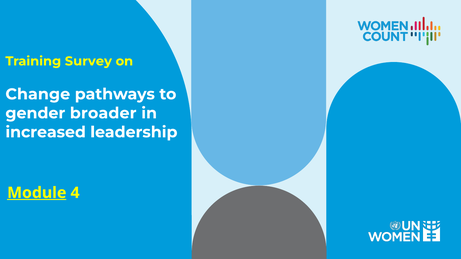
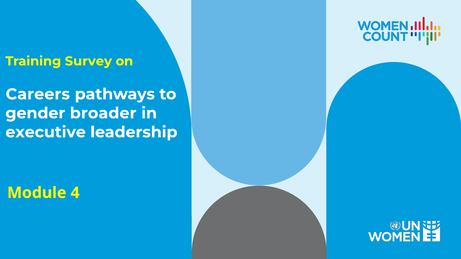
Change: Change -> Careers
increased: increased -> executive
Module underline: present -> none
